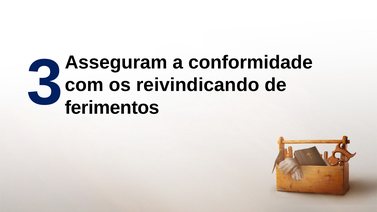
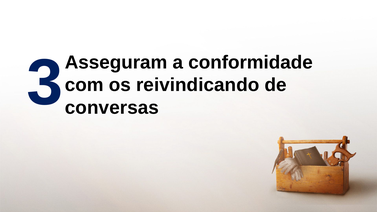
ferimentos: ferimentos -> conversas
